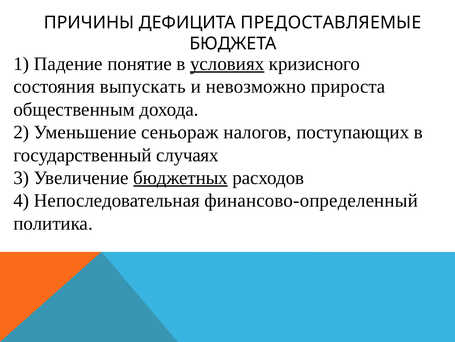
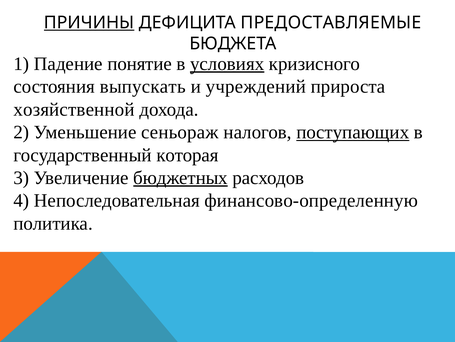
ПРИЧИНЫ underline: none -> present
невозможно: невозможно -> учреждений
общественным: общественным -> хозяйственной
поступающих underline: none -> present
случаях: случаях -> которая
финансово-определенный: финансово-определенный -> финансово-определенную
